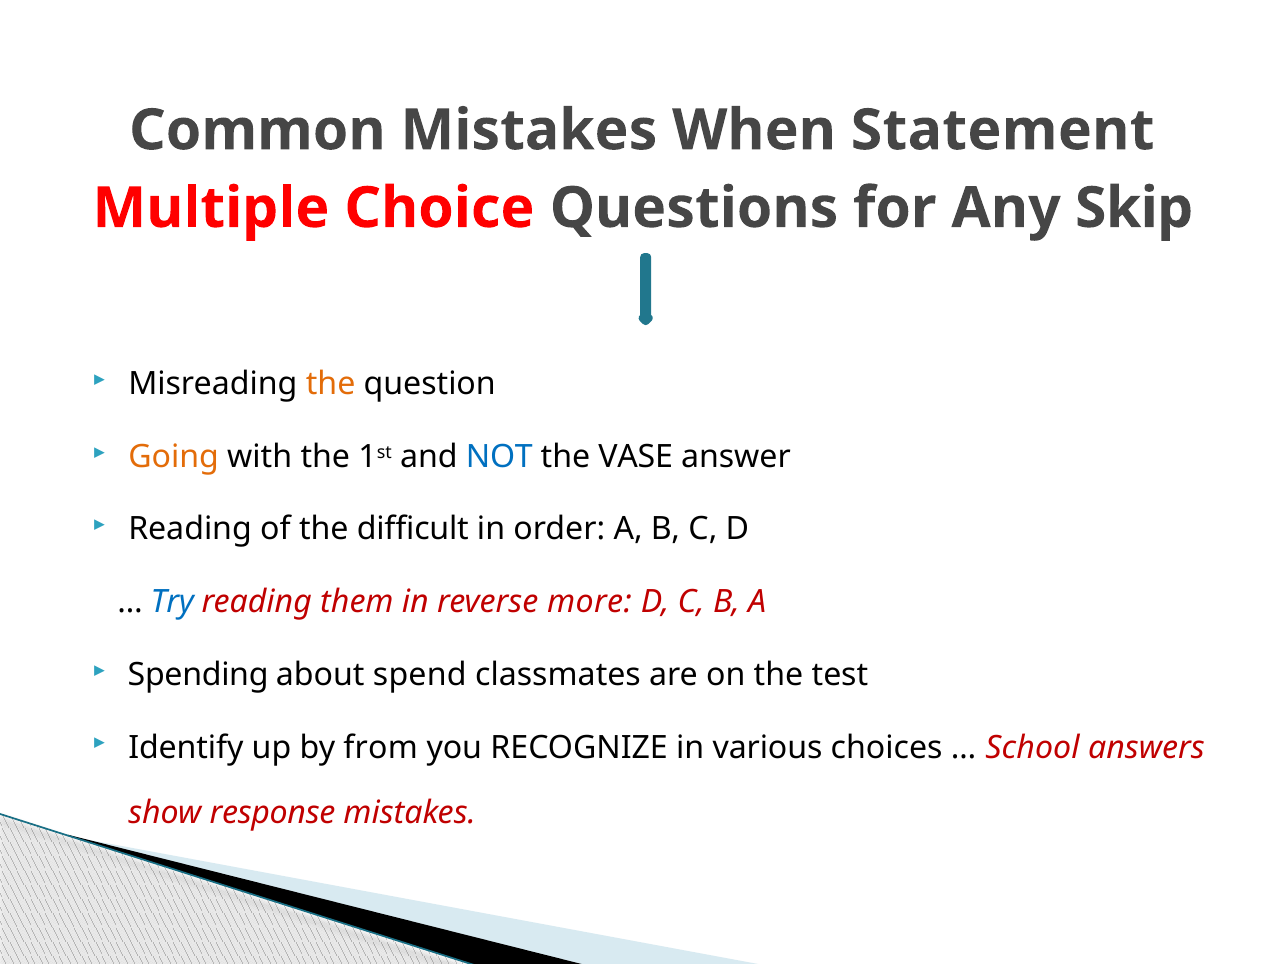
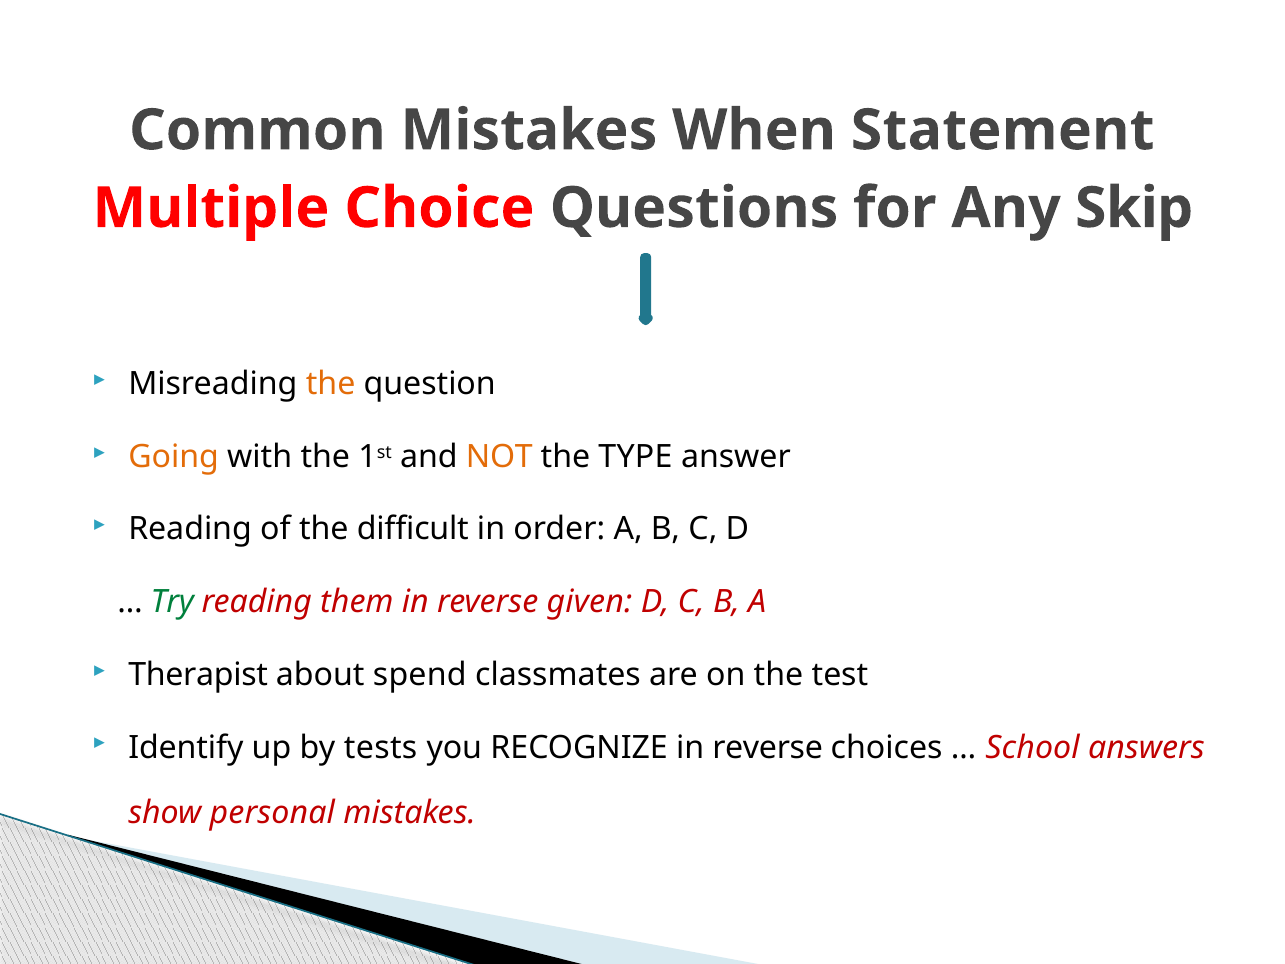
NOT colour: blue -> orange
VASE: VASE -> TYPE
Try colour: blue -> green
more: more -> given
Spending: Spending -> Therapist
from: from -> tests
RECOGNIZE in various: various -> reverse
response: response -> personal
